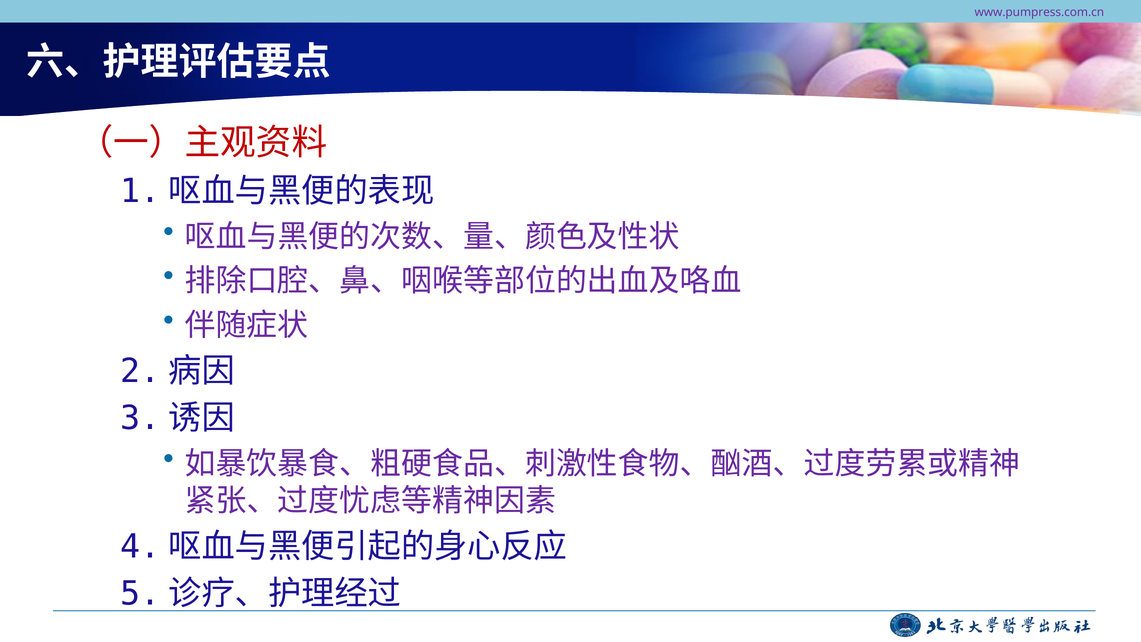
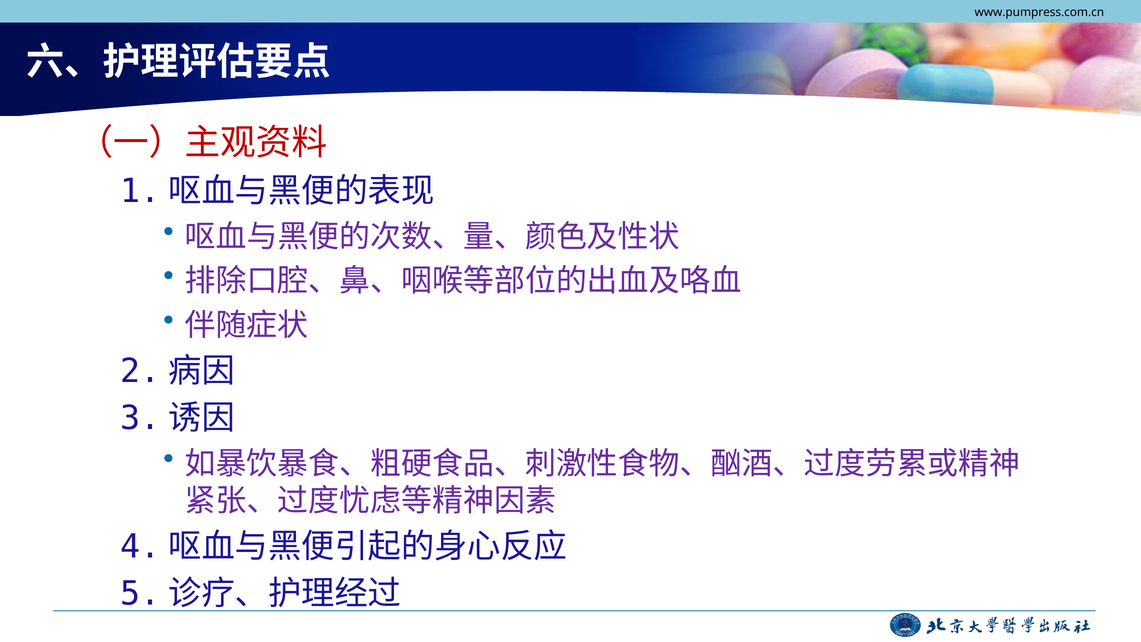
www.pumpress.com.cn colour: purple -> black
